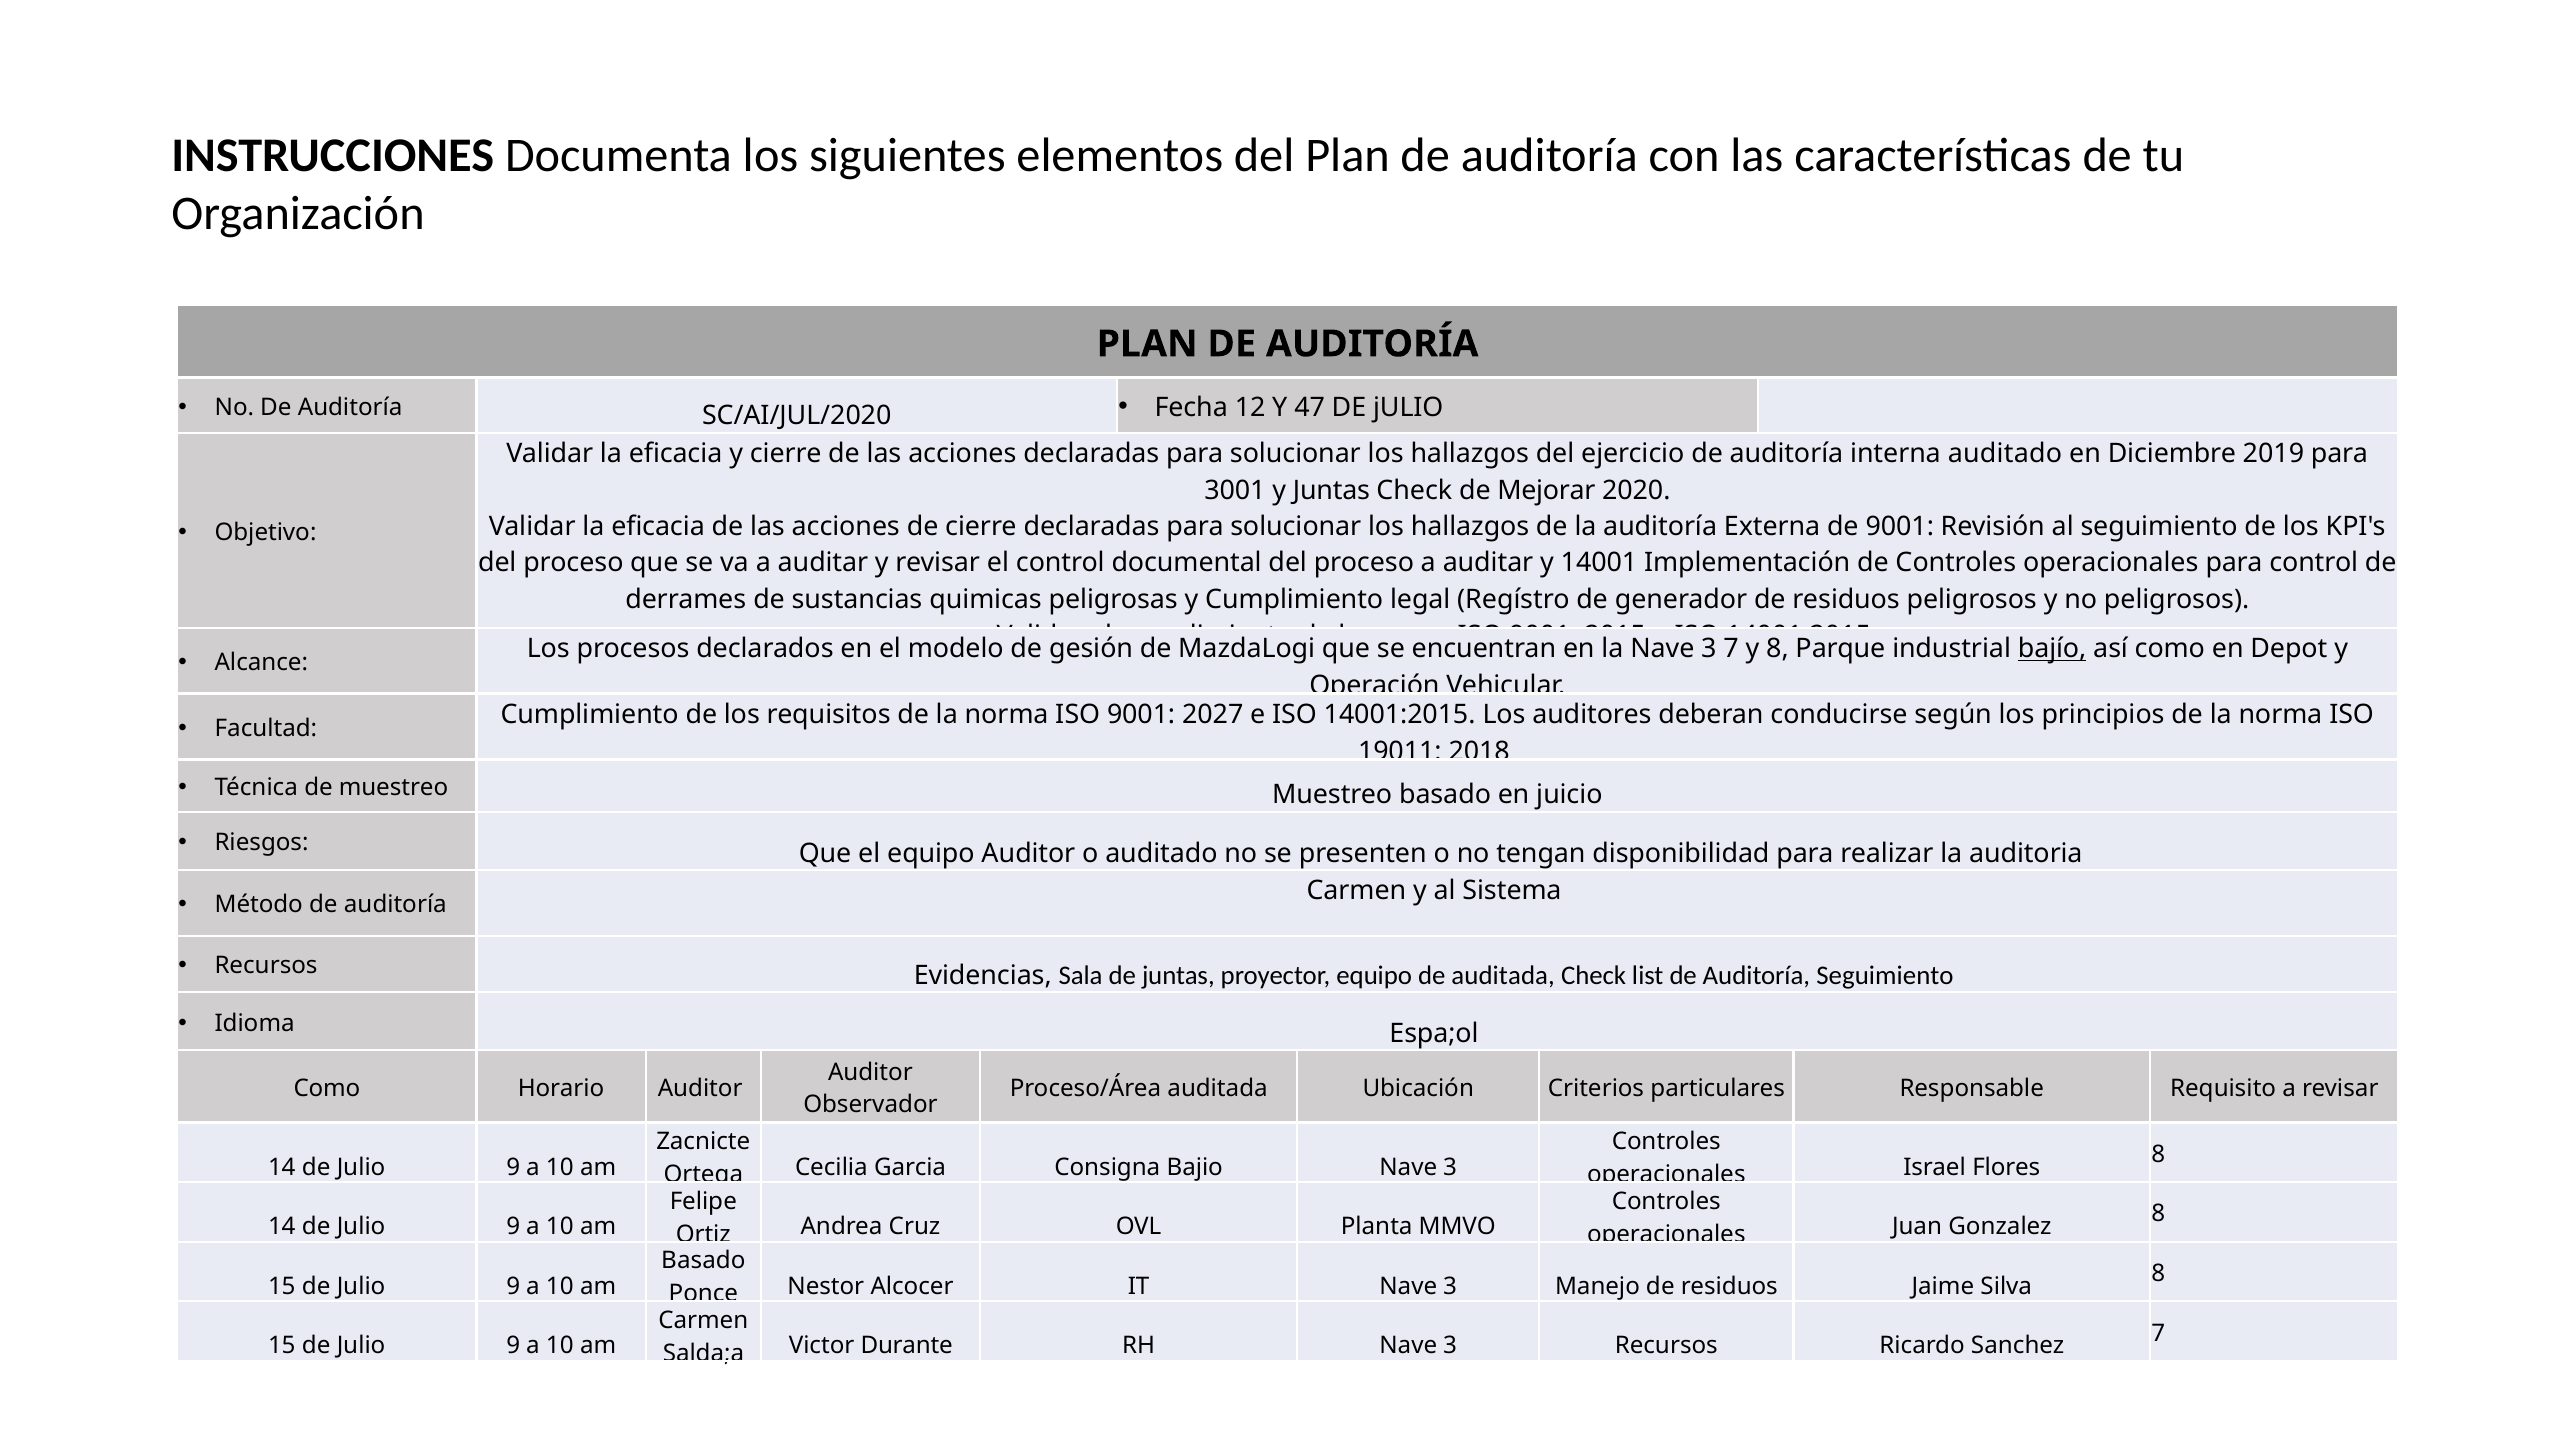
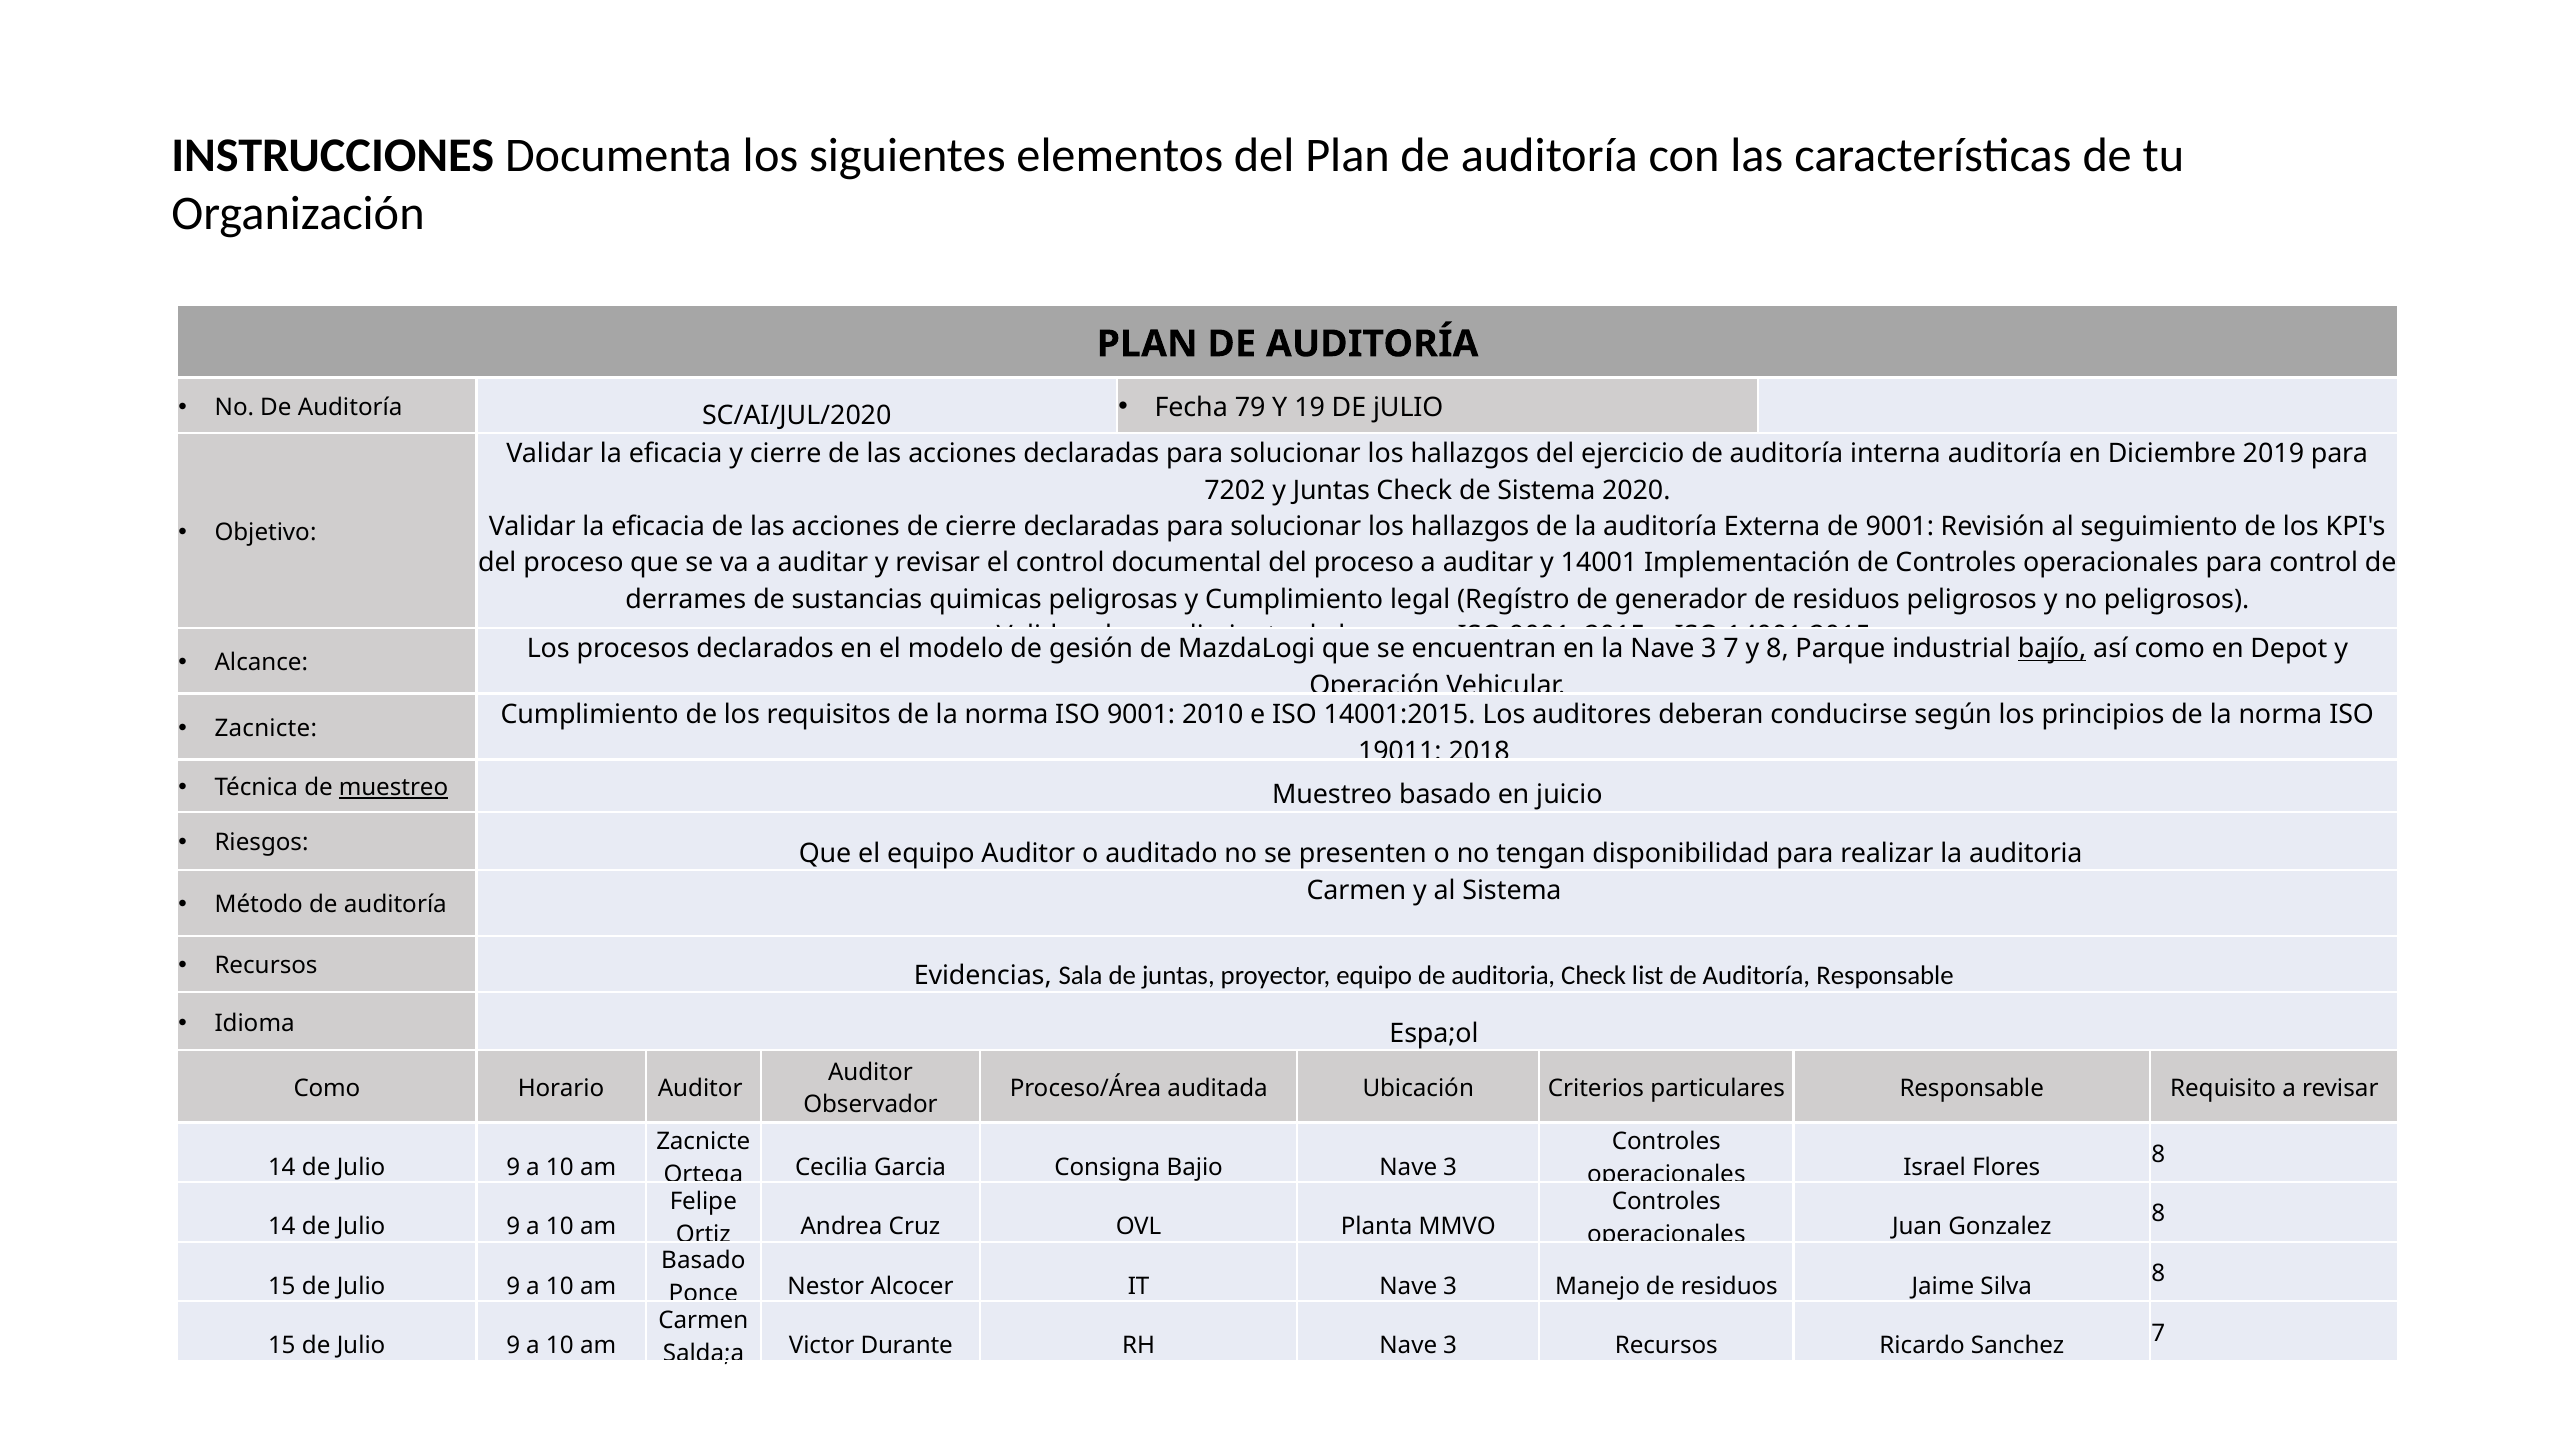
12: 12 -> 79
47: 47 -> 19
interna auditado: auditado -> auditoría
3001: 3001 -> 7202
de Mejorar: Mejorar -> Sistema
Facultad at (266, 729): Facultad -> Zacnicte
2027: 2027 -> 2010
muestreo at (393, 788) underline: none -> present
de auditada: auditada -> auditoria
Auditoría Seguimiento: Seguimiento -> Responsable
